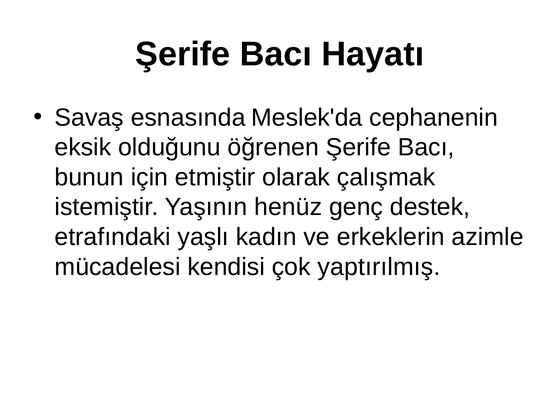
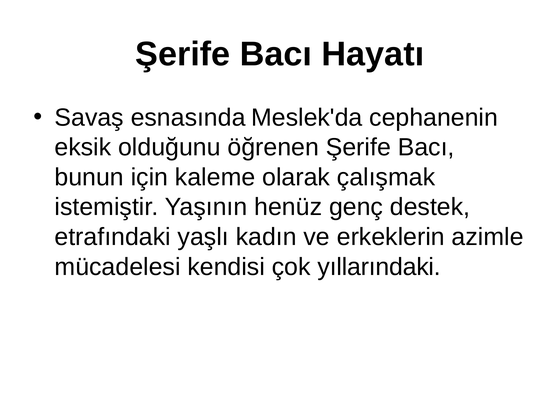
etmiştir: etmiştir -> kaleme
yaptırılmış: yaptırılmış -> yıllarındaki
